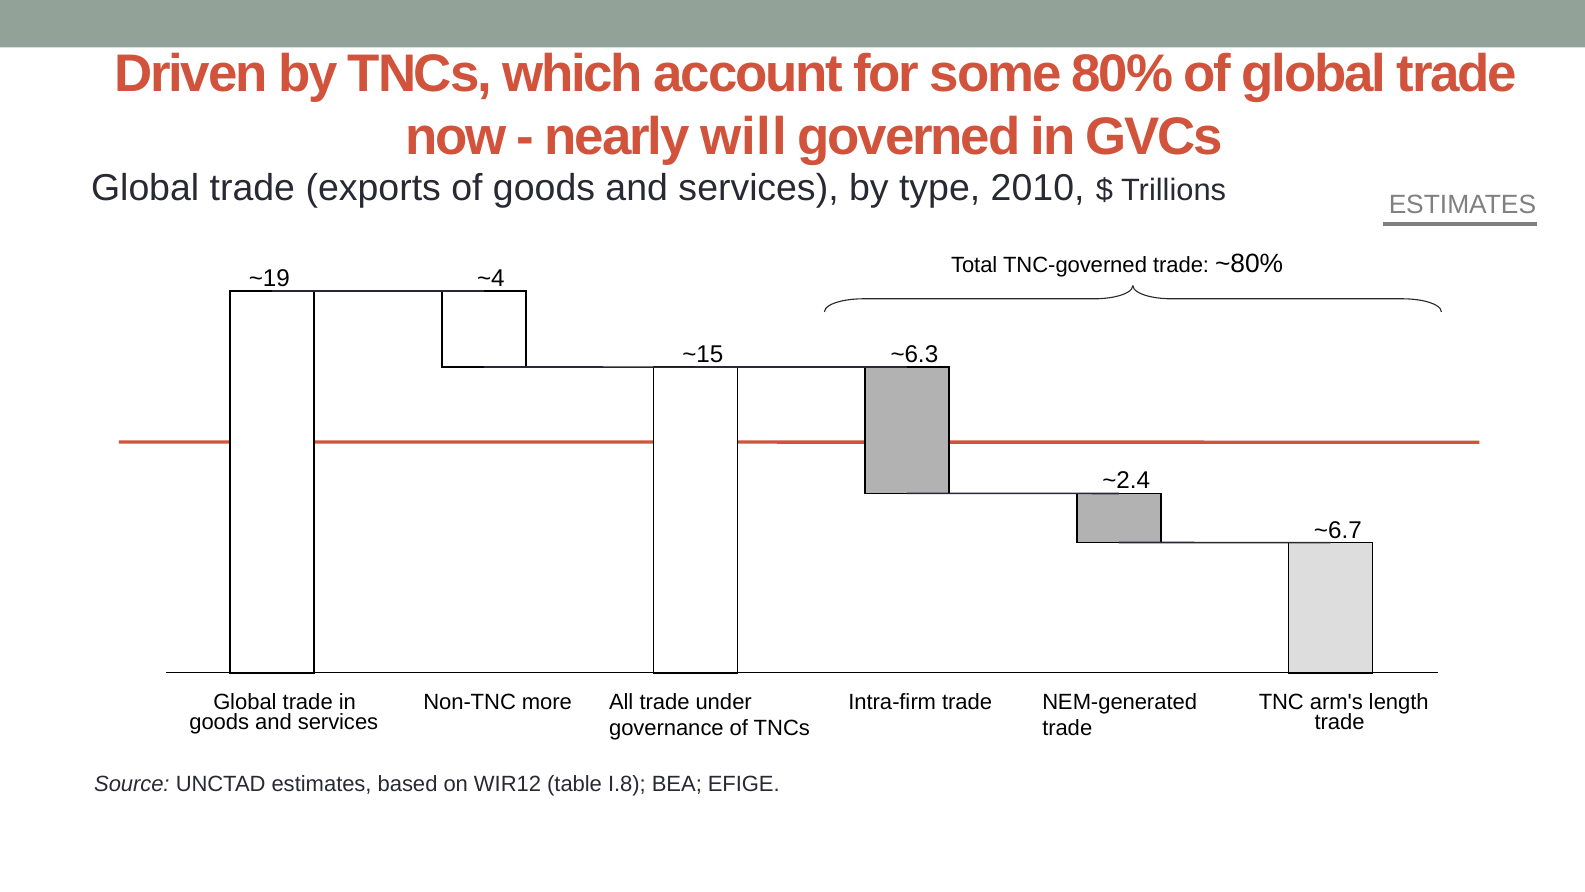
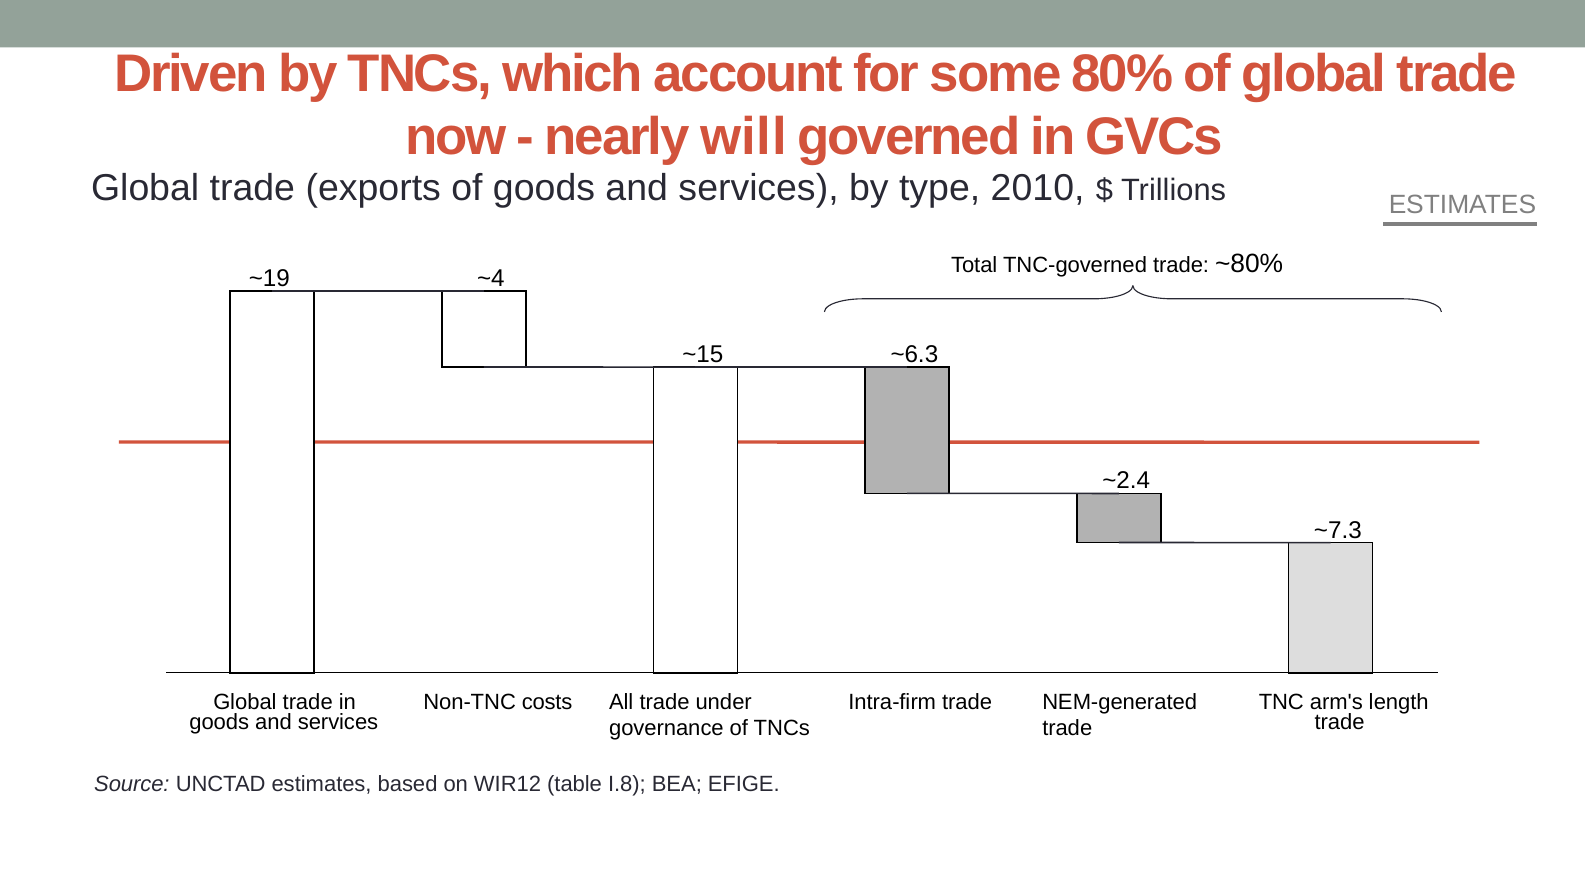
~6.7: ~6.7 -> ~7.3
more: more -> costs
